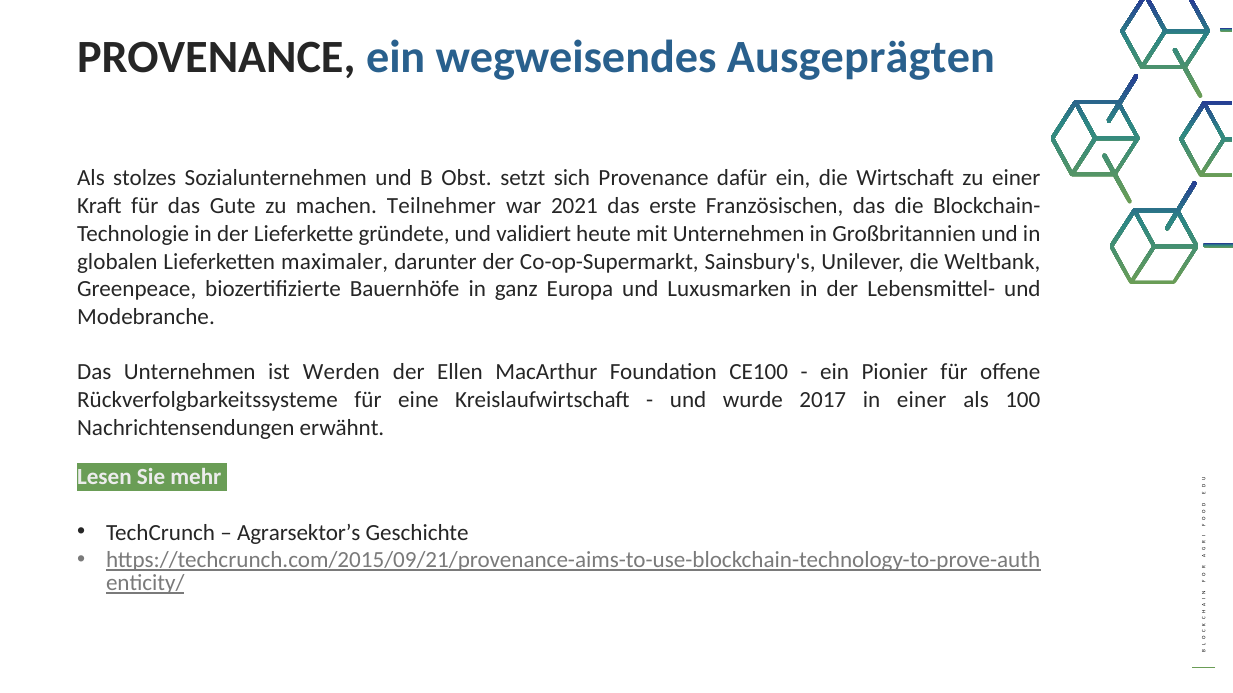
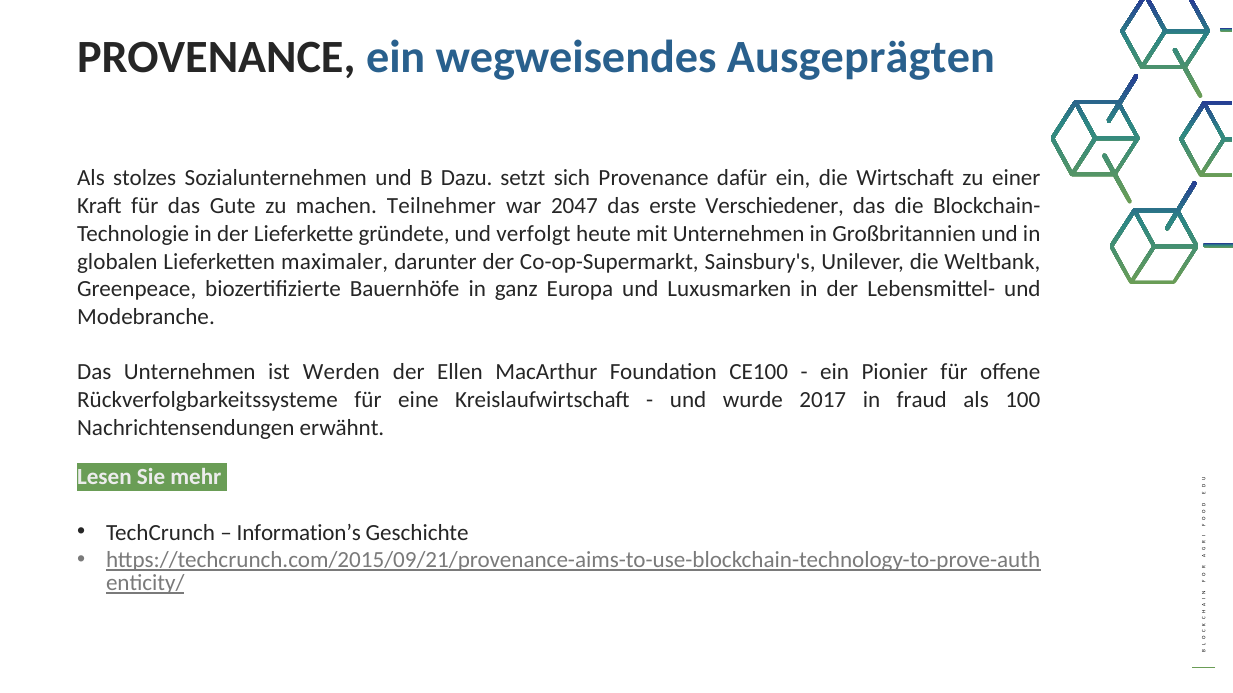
Obst: Obst -> Dazu
2021: 2021 -> 2047
Französischen: Französischen -> Verschiedener
validiert: validiert -> verfolgt
in einer: einer -> fraud
Agrarsektor’s: Agrarsektor’s -> Information’s
